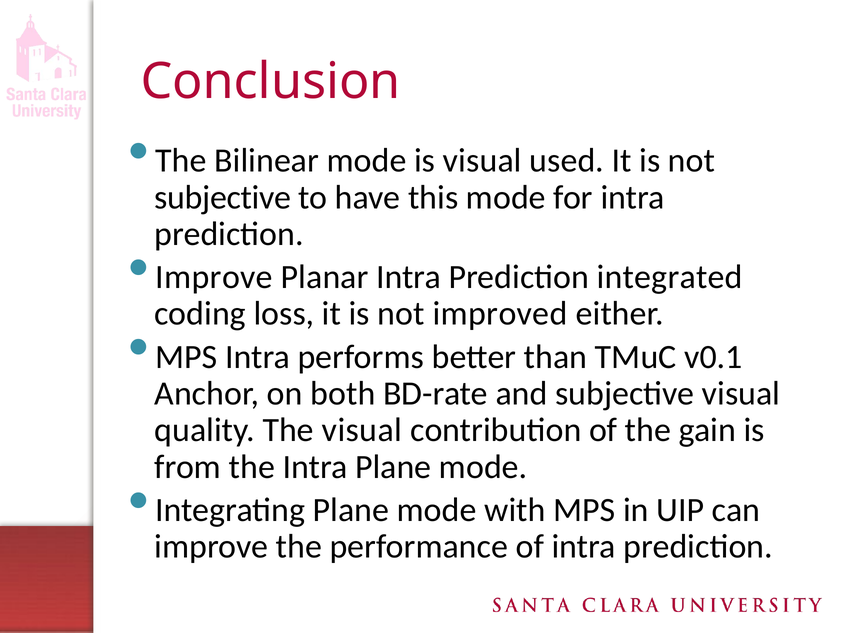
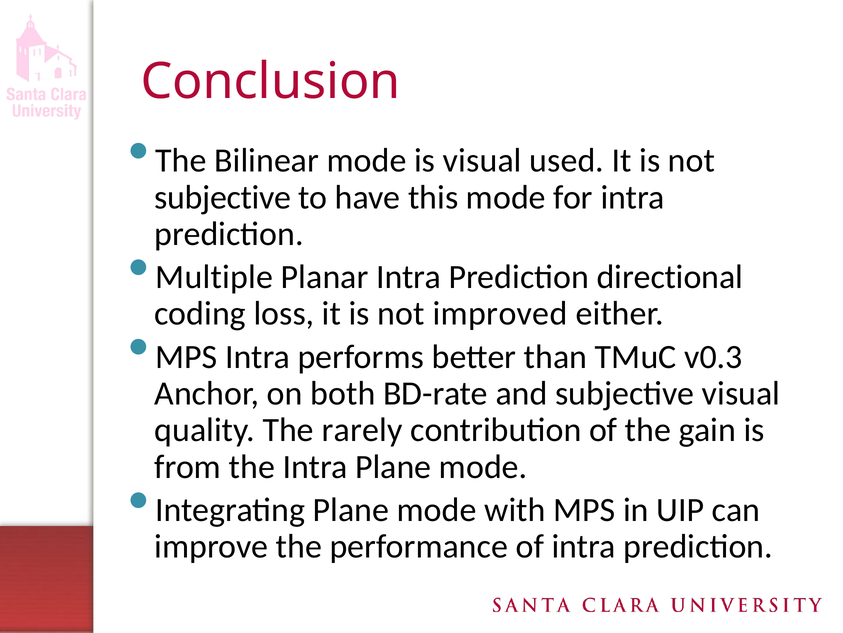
Improve at (214, 277): Improve -> Multiple
integrated: integrated -> directional
v0.1: v0.1 -> v0.3
The visual: visual -> rarely
